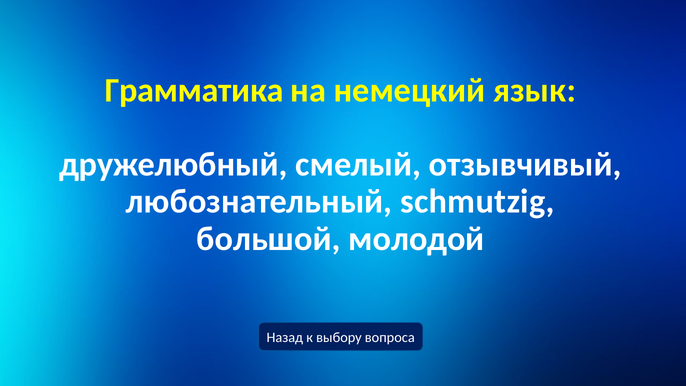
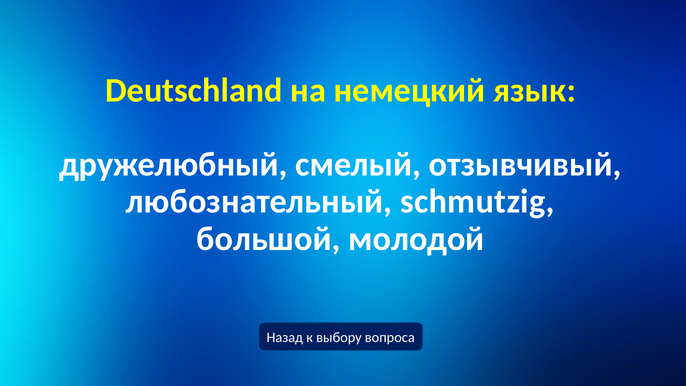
Грамматика: Грамматика -> Deutschland
